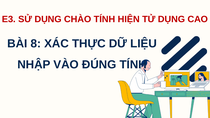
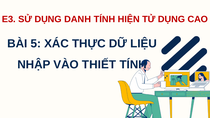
CHÀO: CHÀO -> DANH
8: 8 -> 5
ĐÚNG: ĐÚNG -> THIẾT
